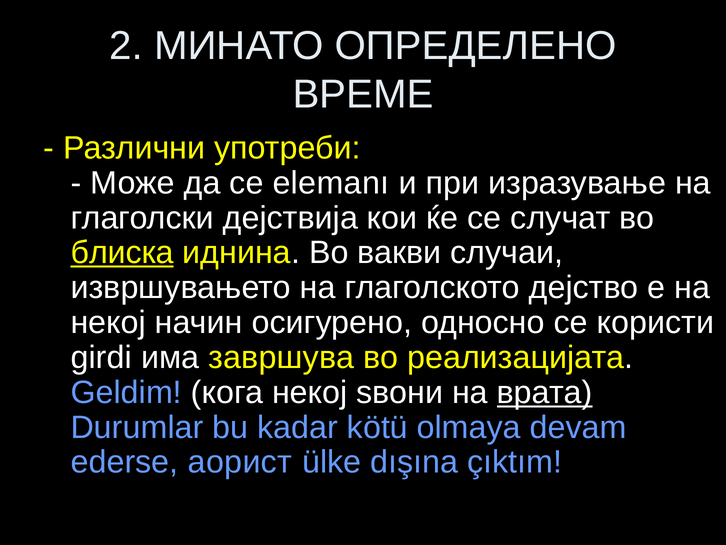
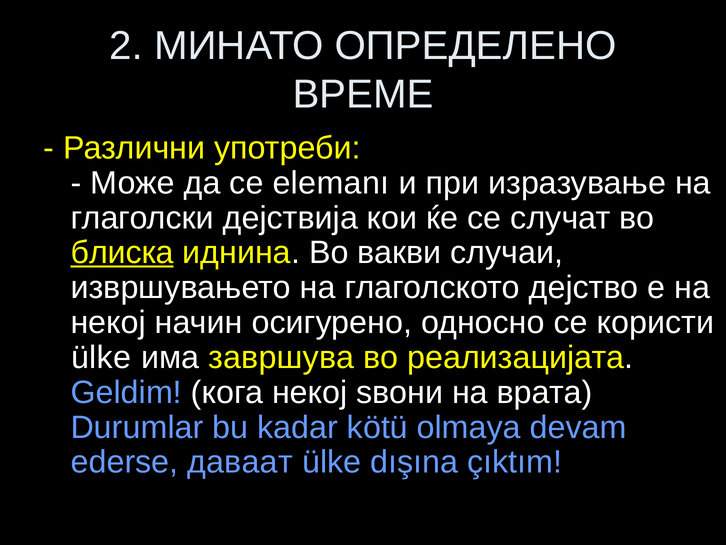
girdi at (101, 357): girdi -> ülke
врата underline: present -> none
аорист: аорист -> даваат
